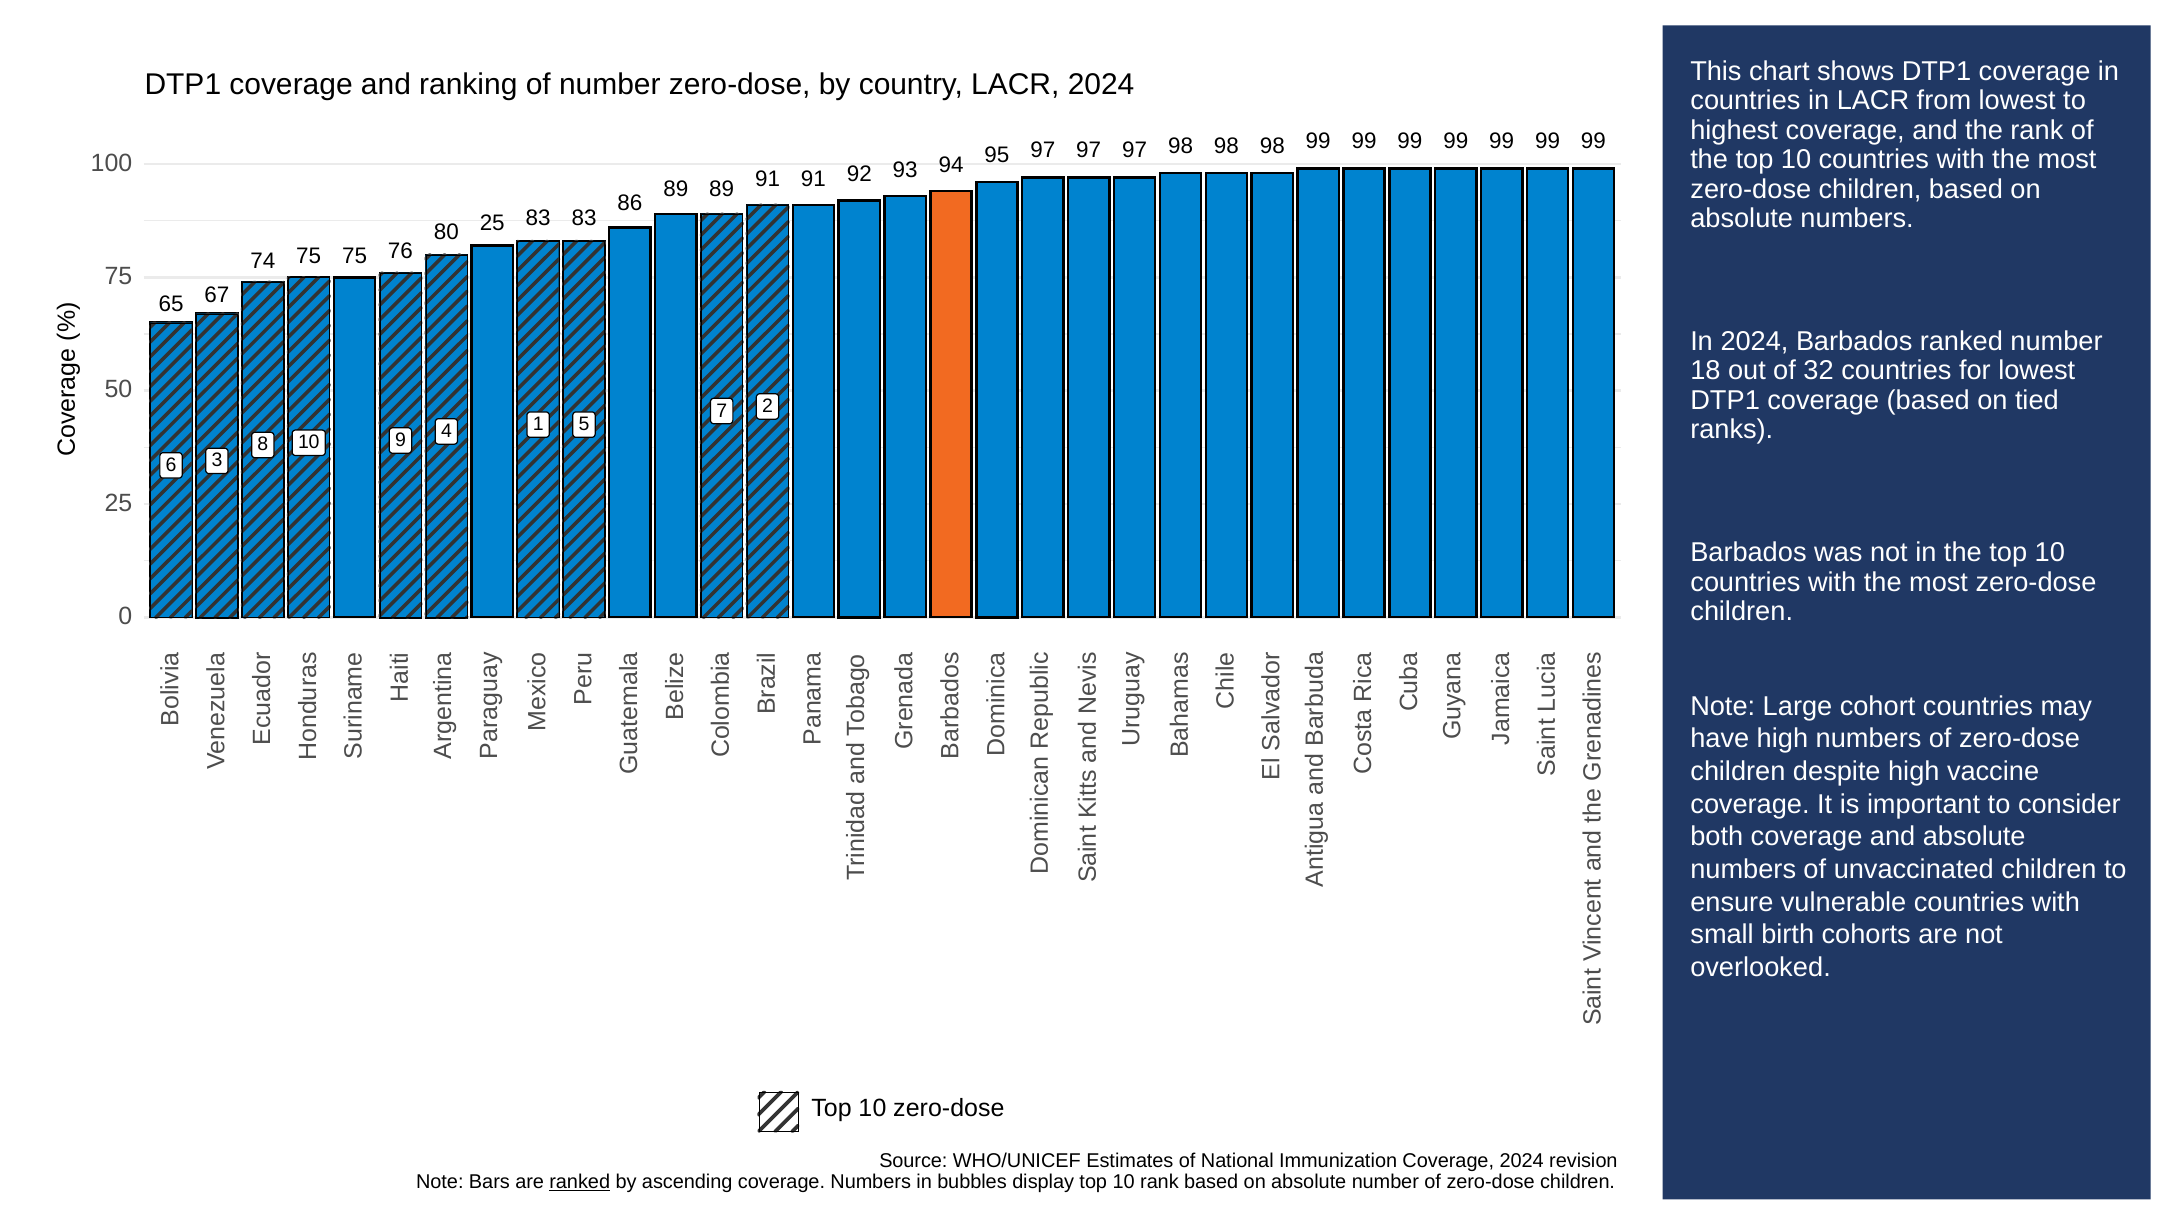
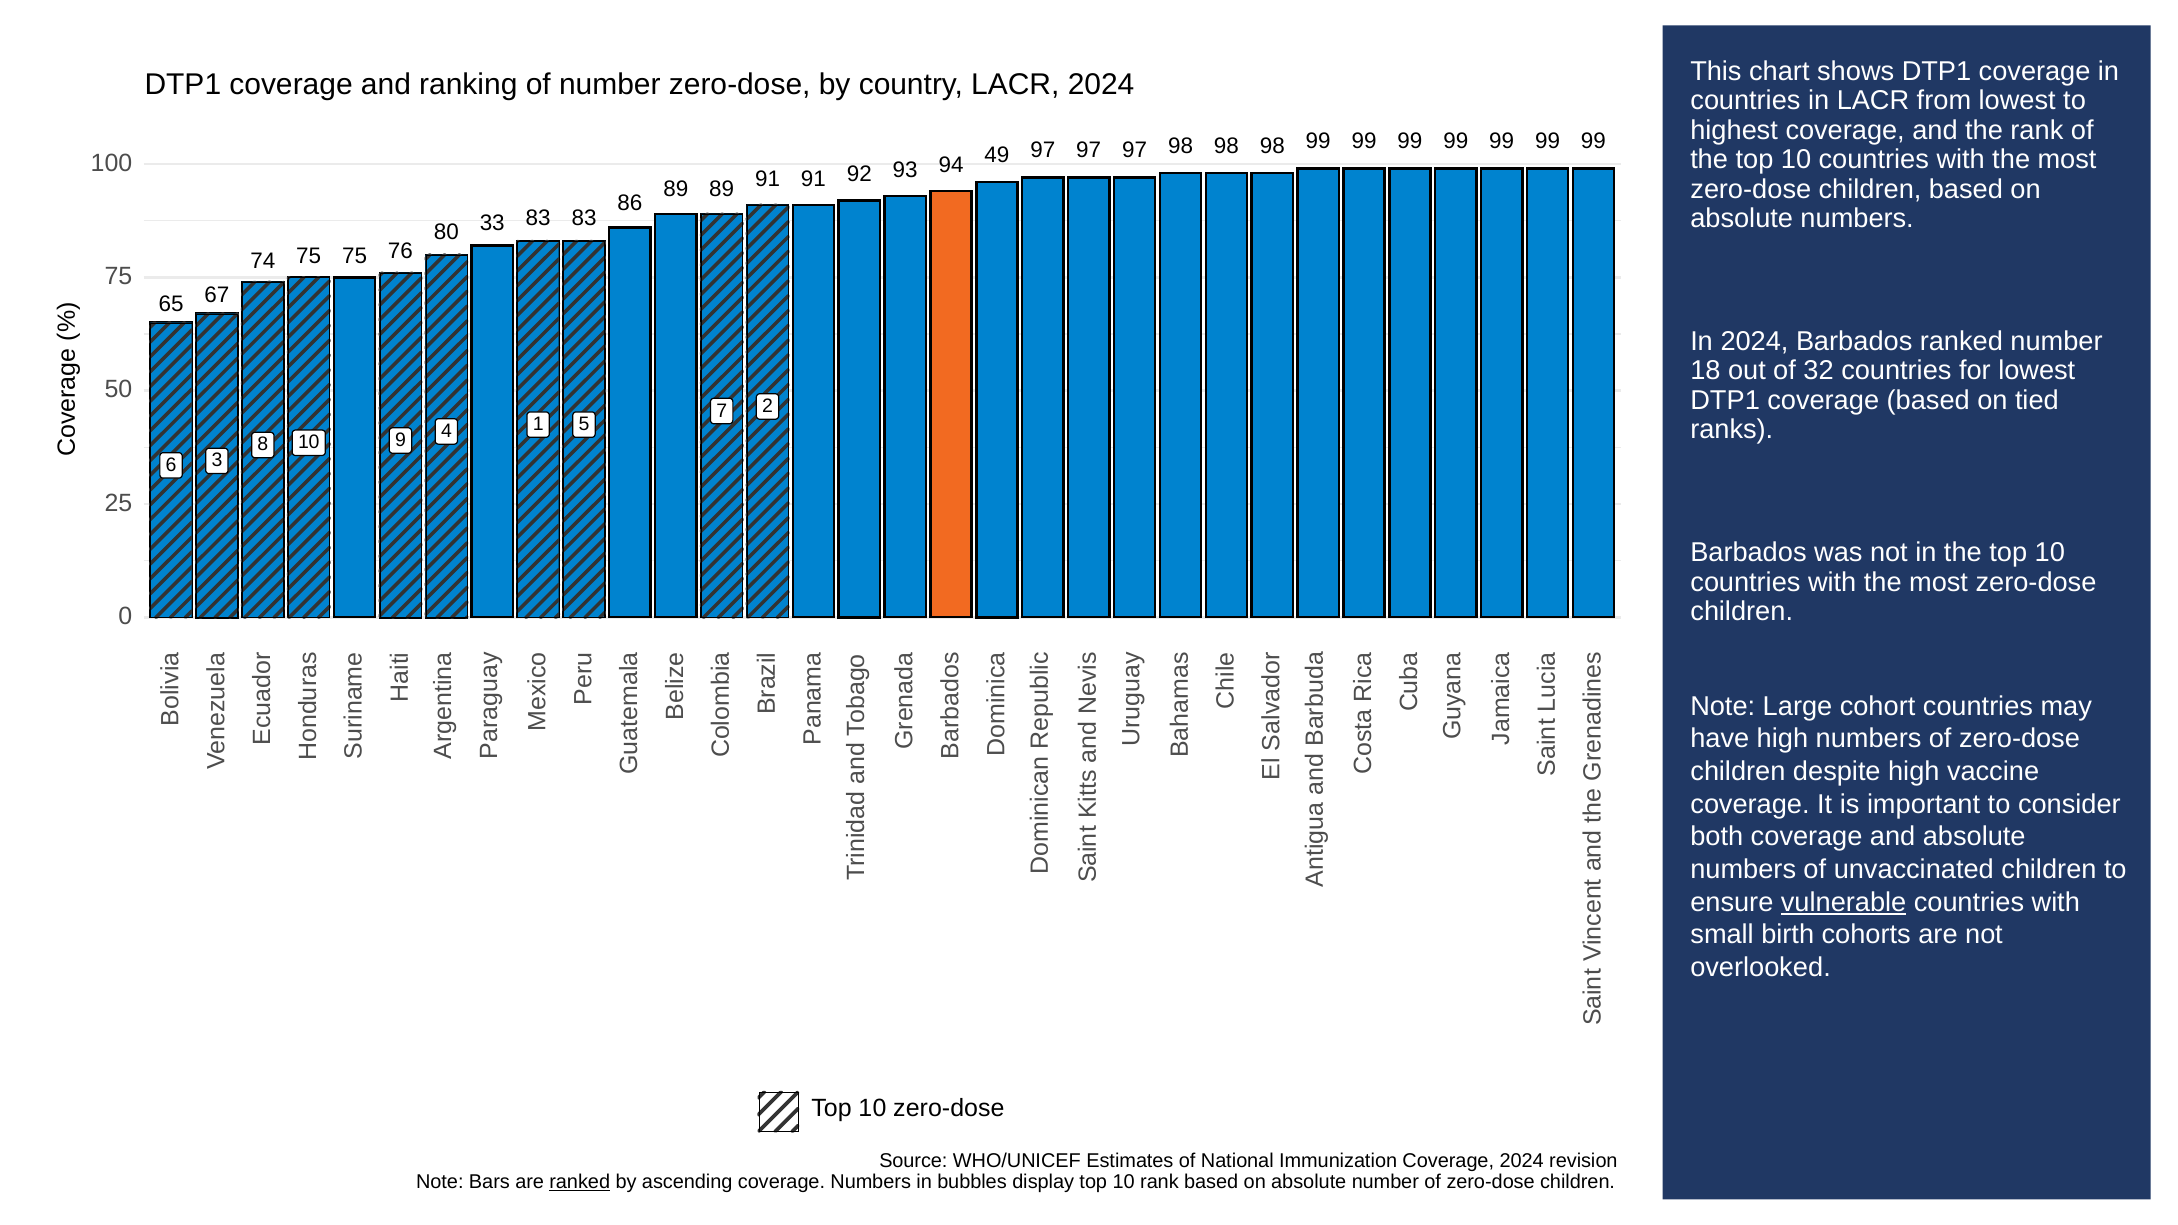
95: 95 -> 49
80 25: 25 -> 33
vulnerable underline: none -> present
